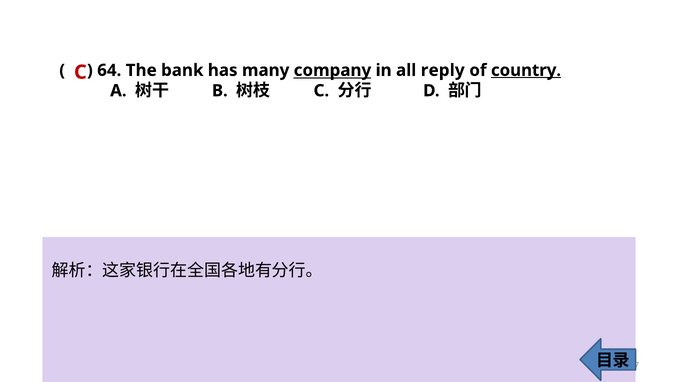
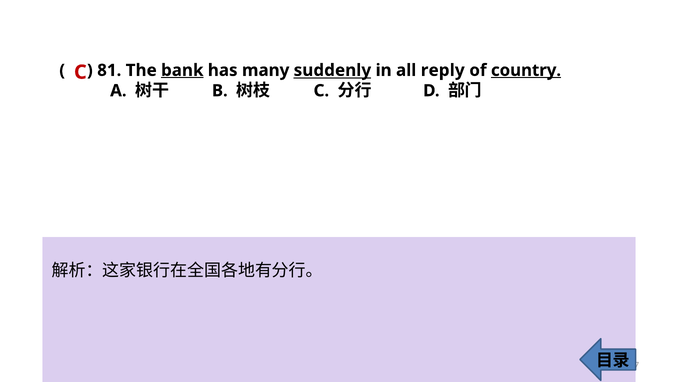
64: 64 -> 81
bank underline: none -> present
company: company -> suddenly
